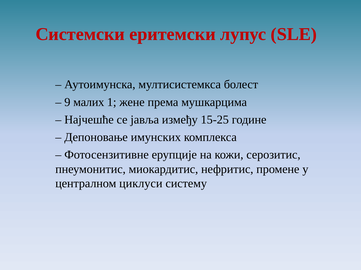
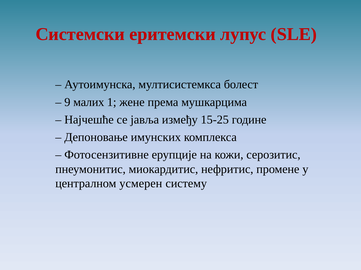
циклуси: циклуси -> усмерен
